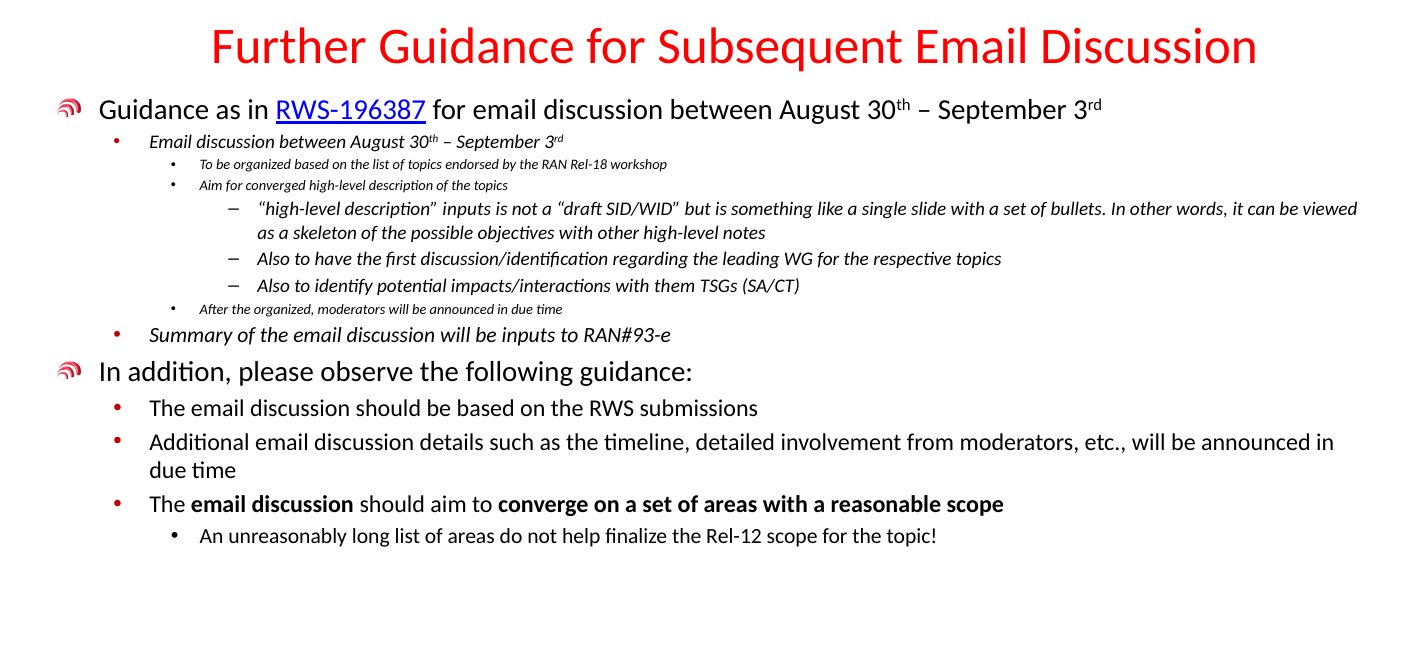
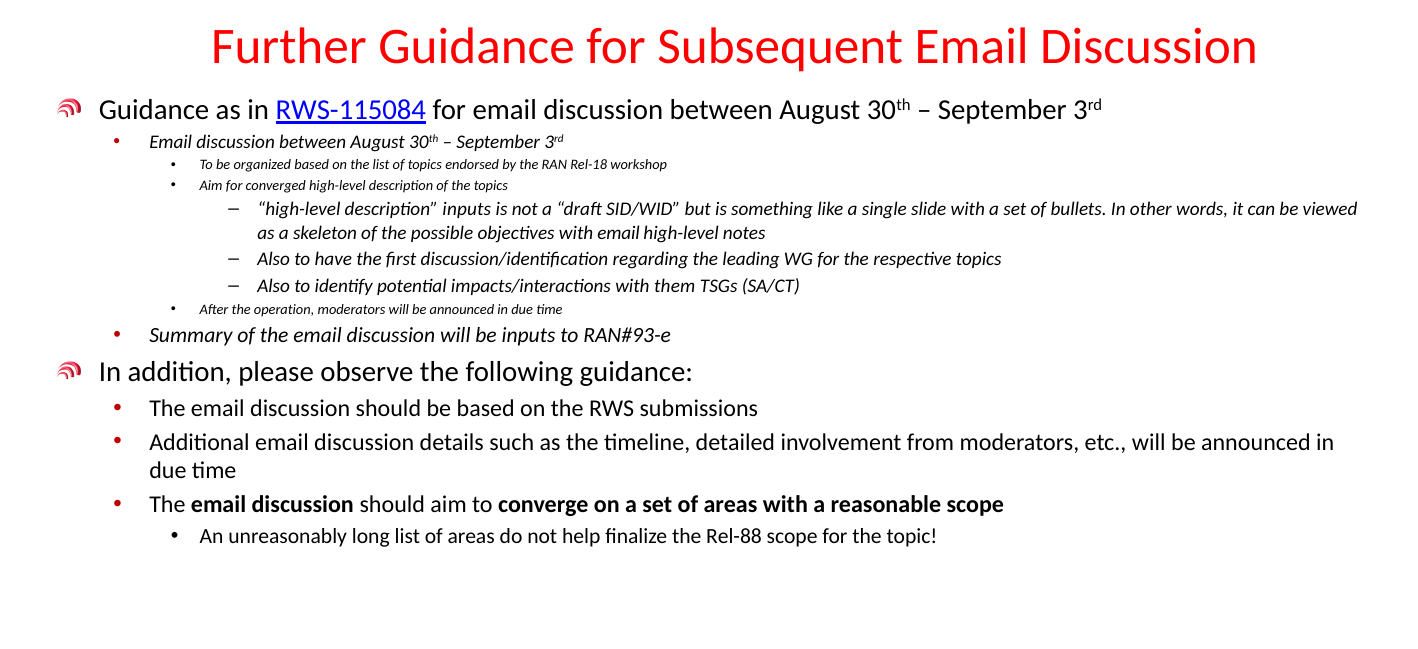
RWS-196387: RWS-196387 -> RWS-115084
with other: other -> email
the organized: organized -> operation
Rel-12: Rel-12 -> Rel-88
